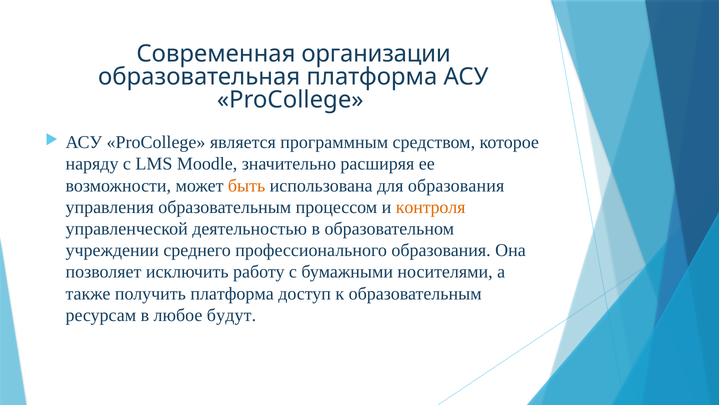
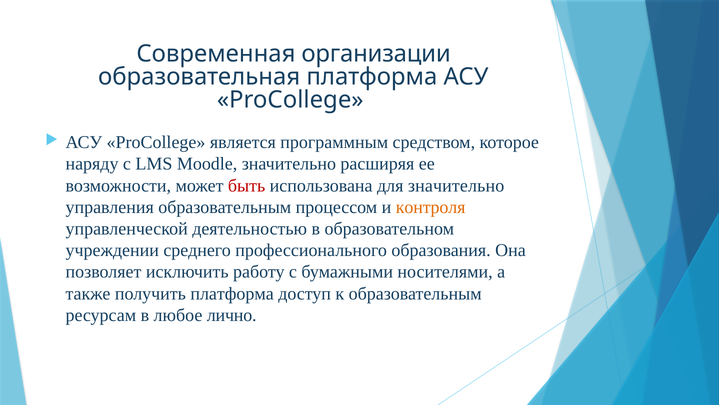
быть colour: orange -> red
для образования: образования -> значительно
будут: будут -> лично
